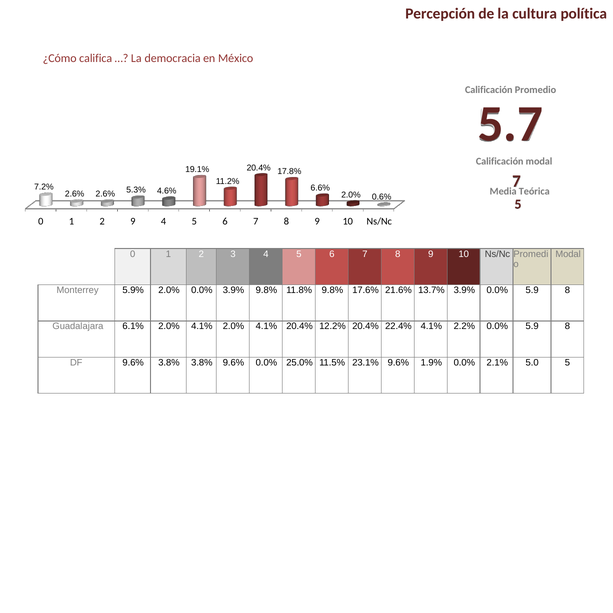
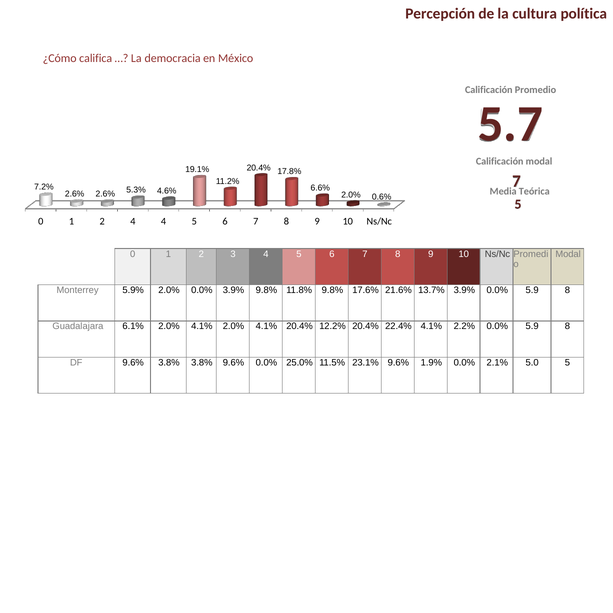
2 9: 9 -> 4
